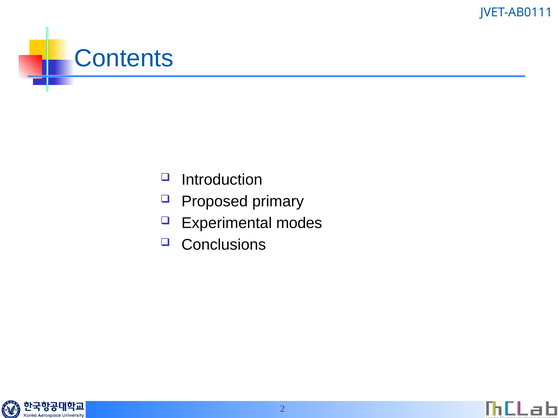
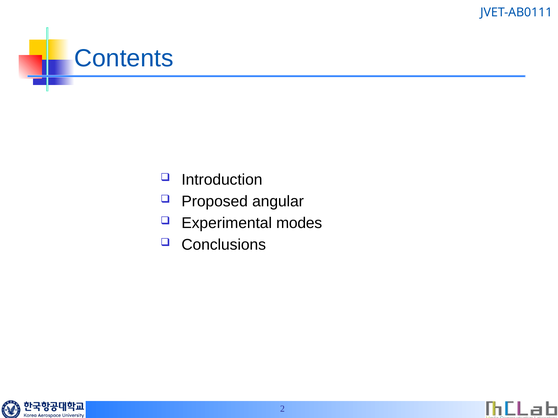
primary: primary -> angular
